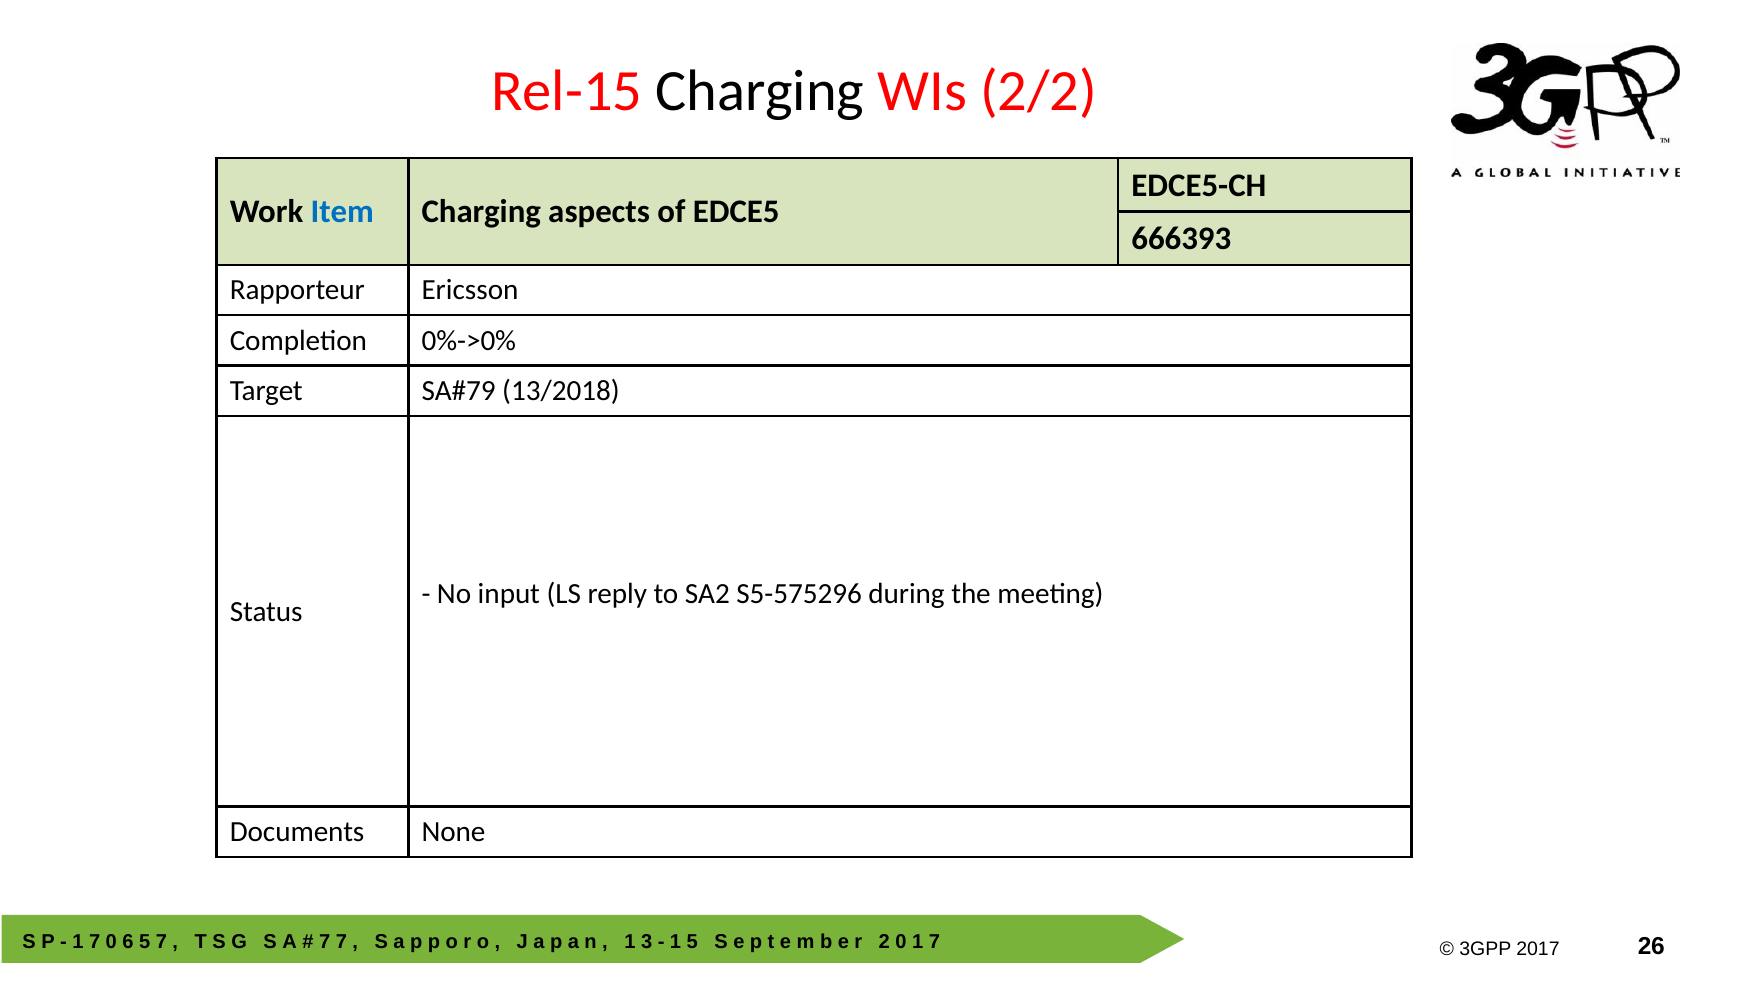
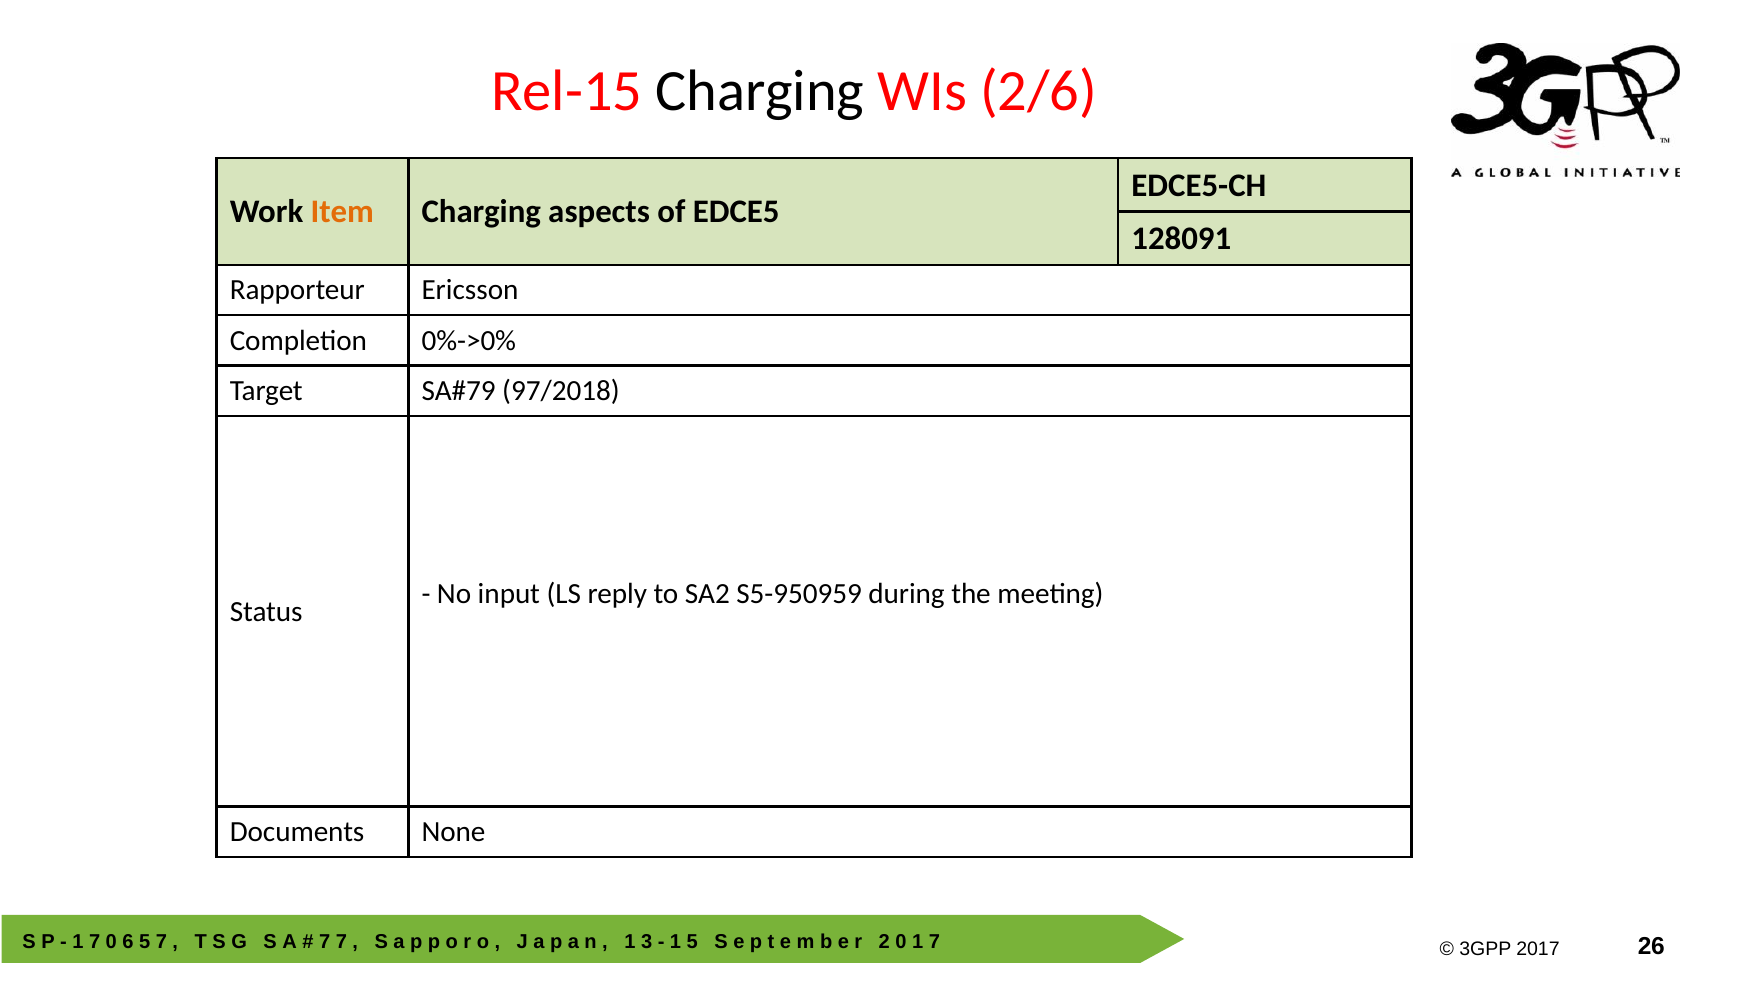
2/2: 2/2 -> 2/6
Item colour: blue -> orange
666393: 666393 -> 128091
13/2018: 13/2018 -> 97/2018
S5-575296: S5-575296 -> S5-950959
